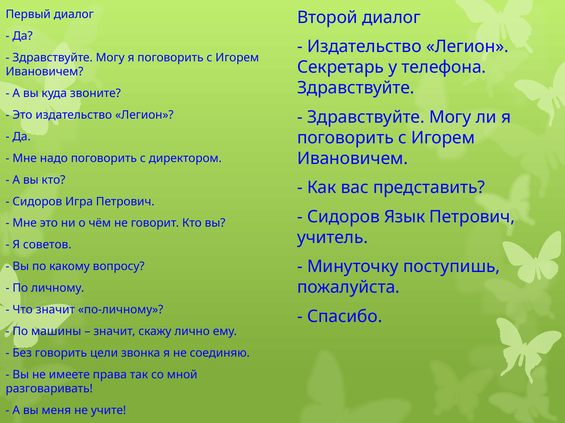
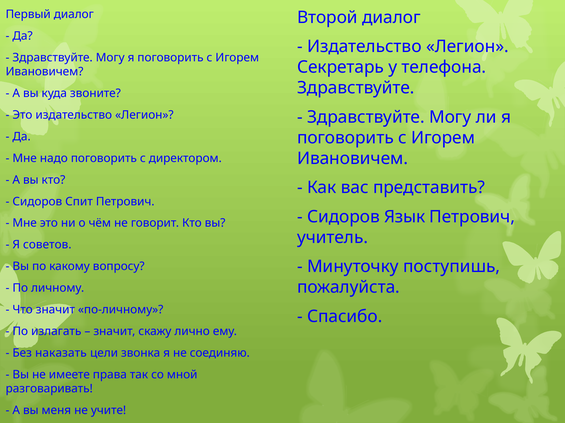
Игра: Игра -> Спит
машины: машины -> излагать
говорить: говорить -> наказать
